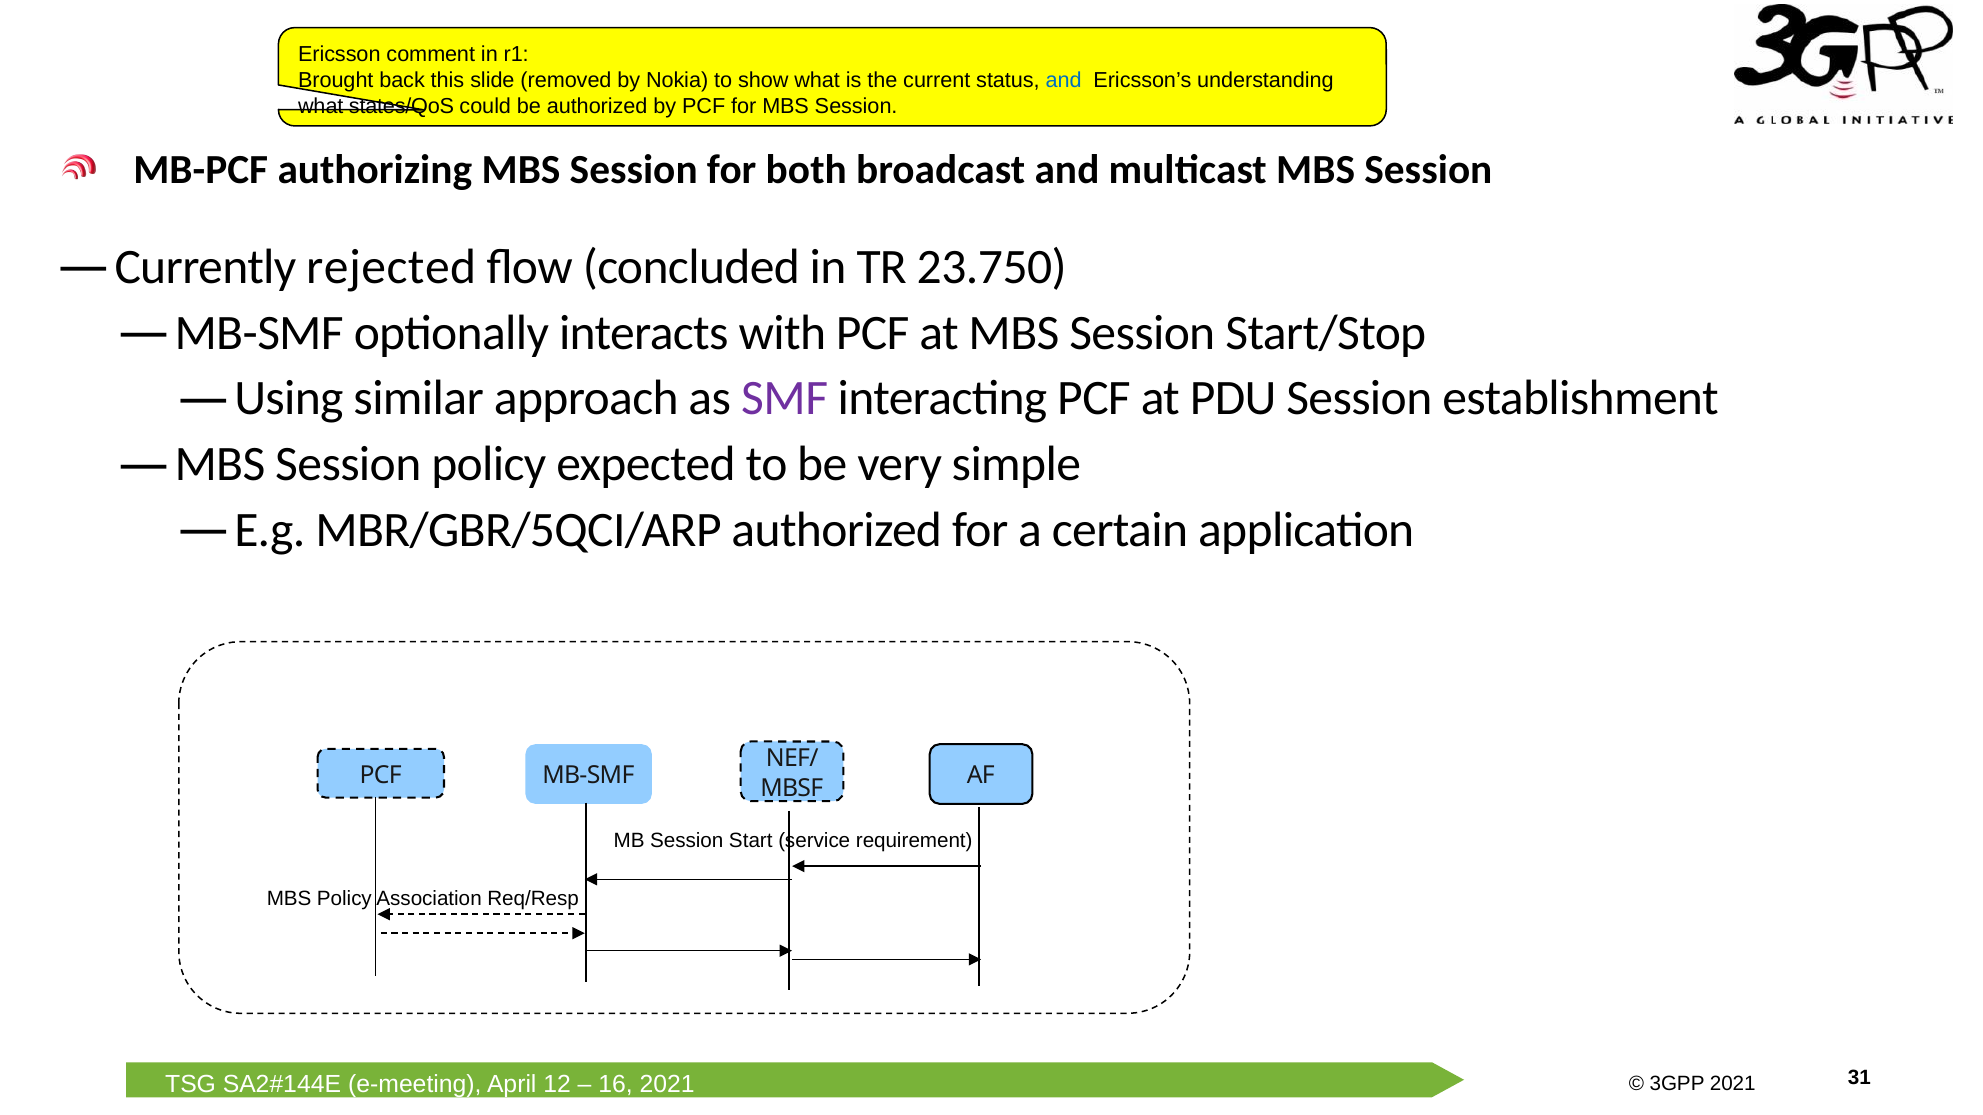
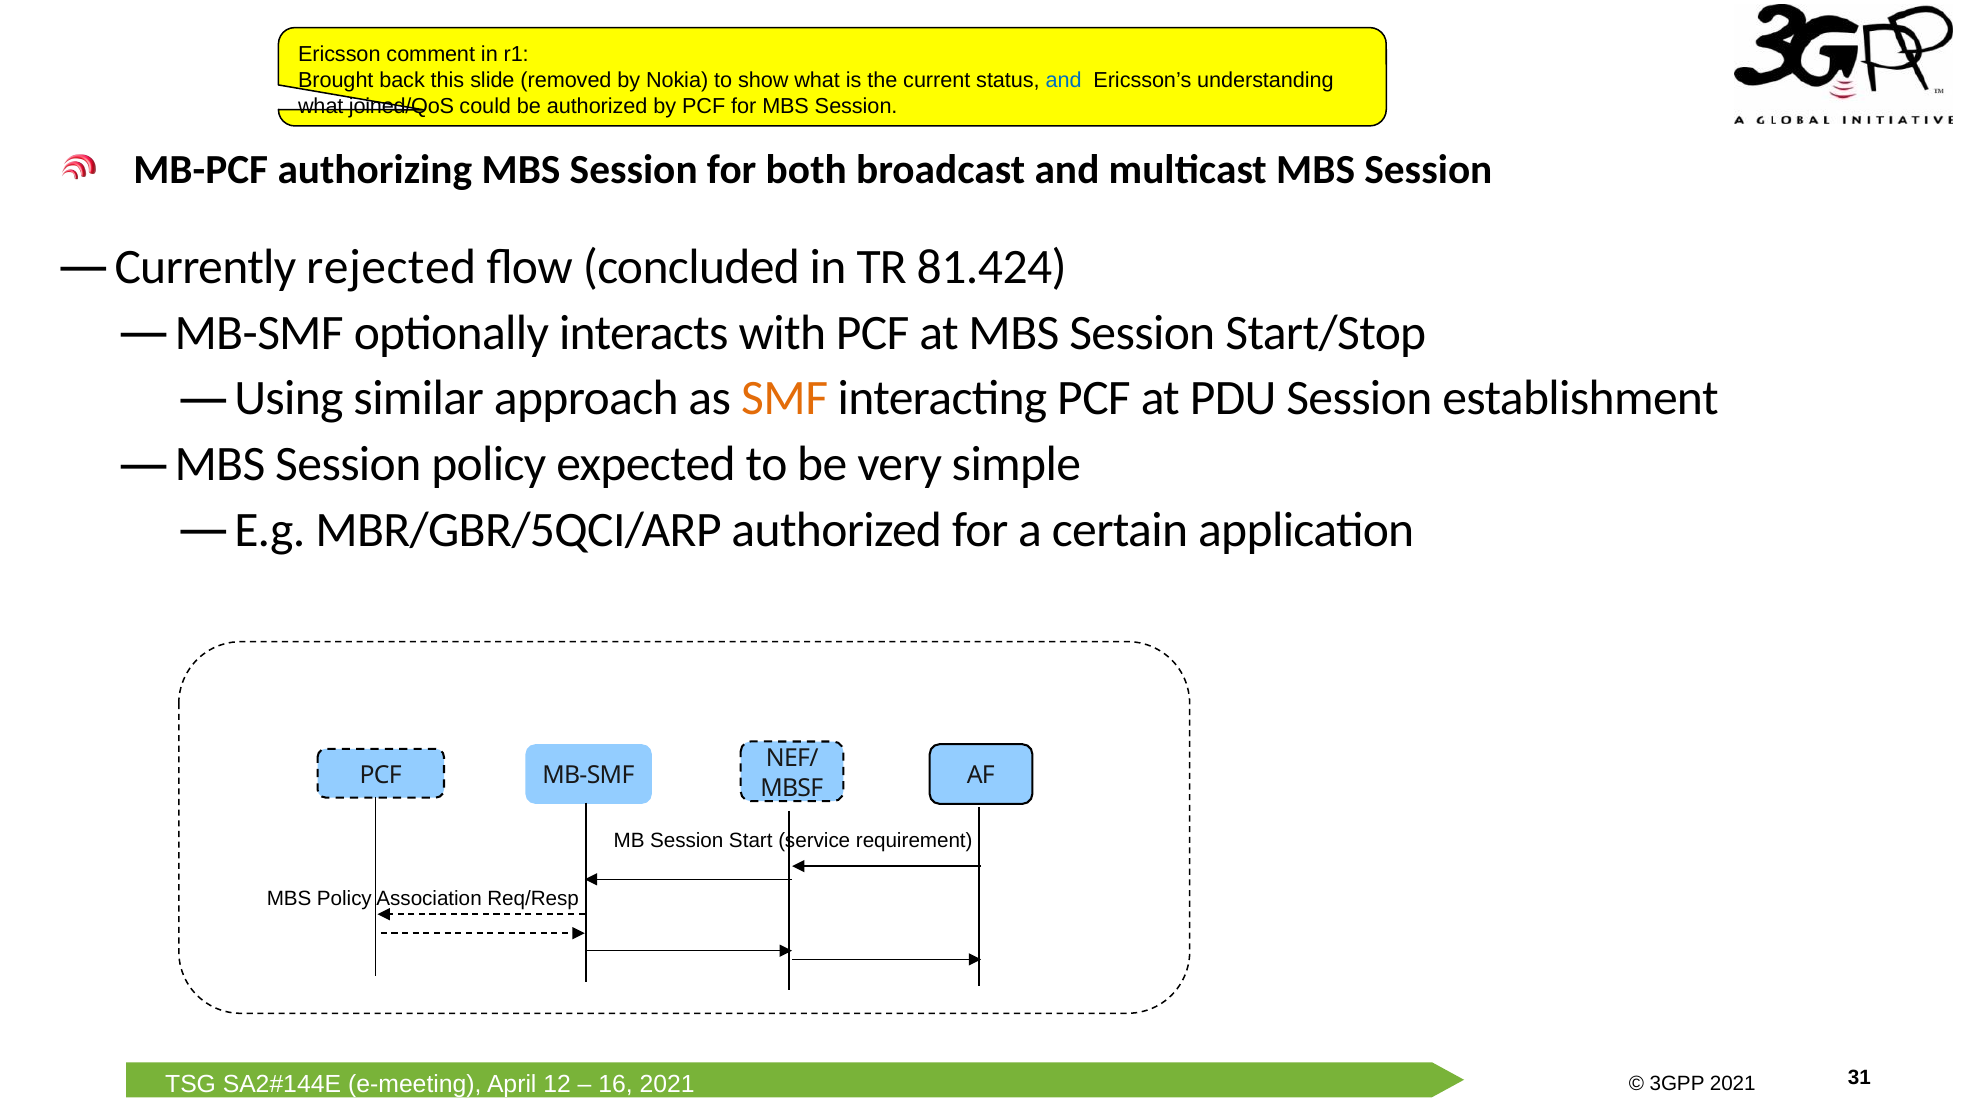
states/QoS: states/QoS -> joined/QoS
23.750: 23.750 -> 81.424
SMF colour: purple -> orange
